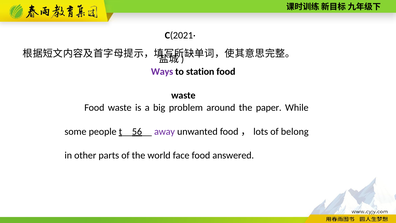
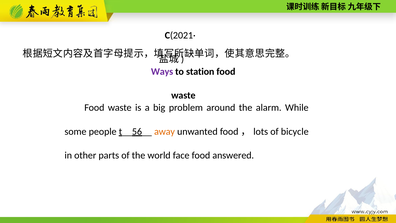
paper: paper -> alarm
away colour: purple -> orange
belong: belong -> bicycle
